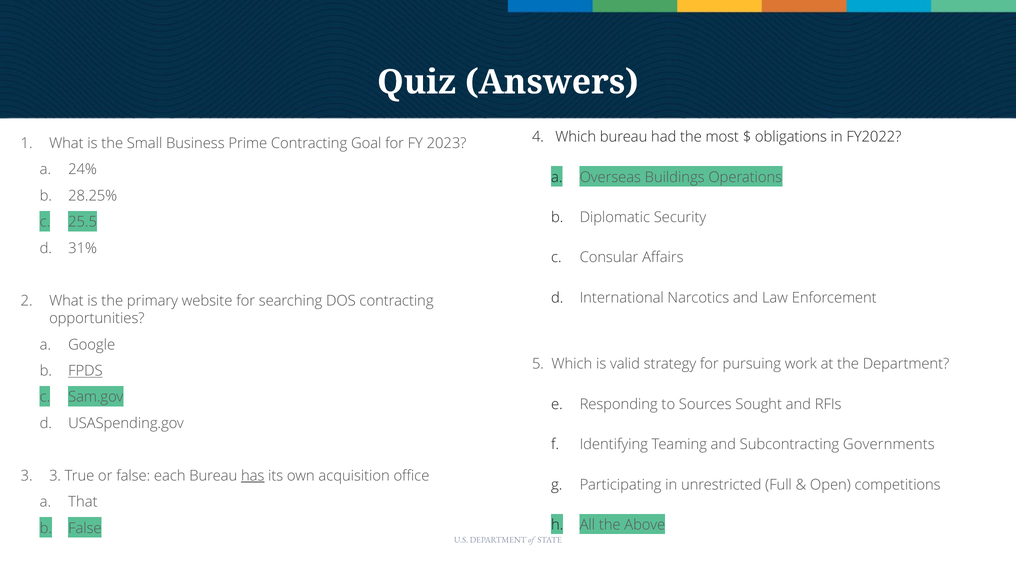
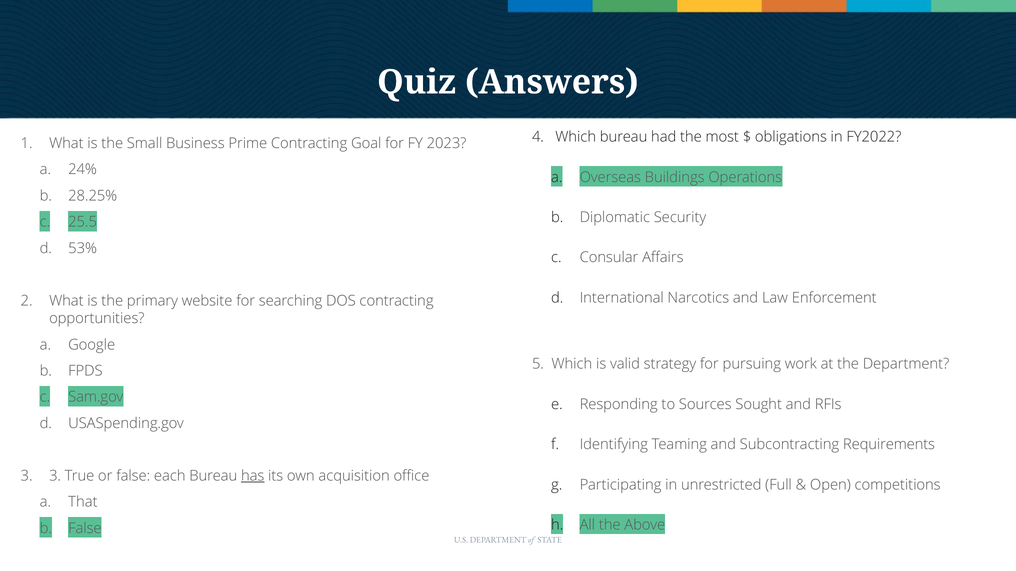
31%: 31% -> 53%
FPDS underline: present -> none
Governments: Governments -> Requirements
